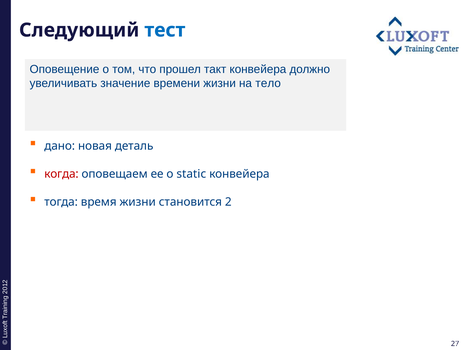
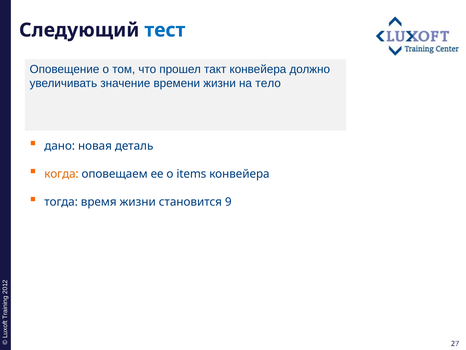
когда colour: red -> orange
static: static -> items
становится 2: 2 -> 9
